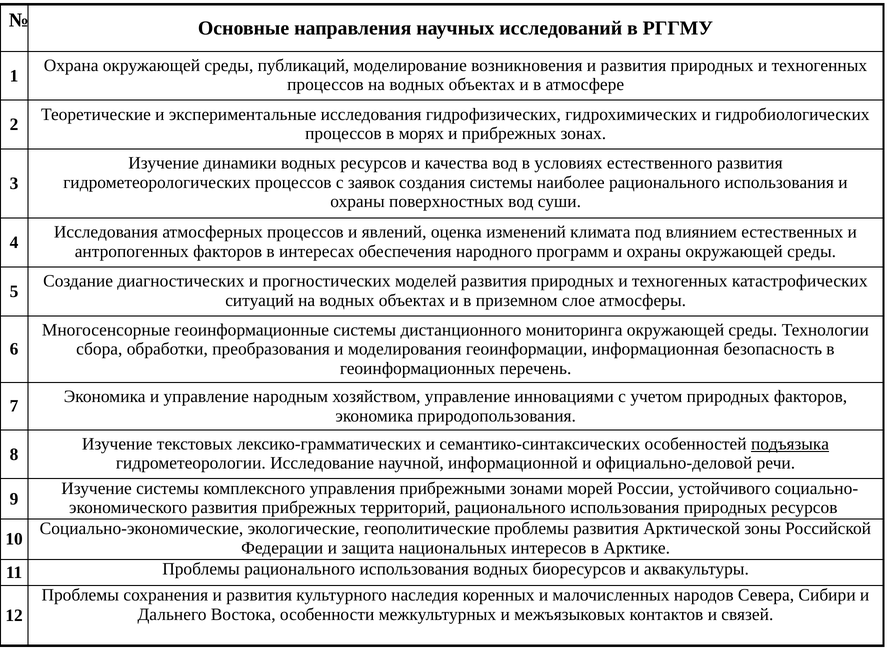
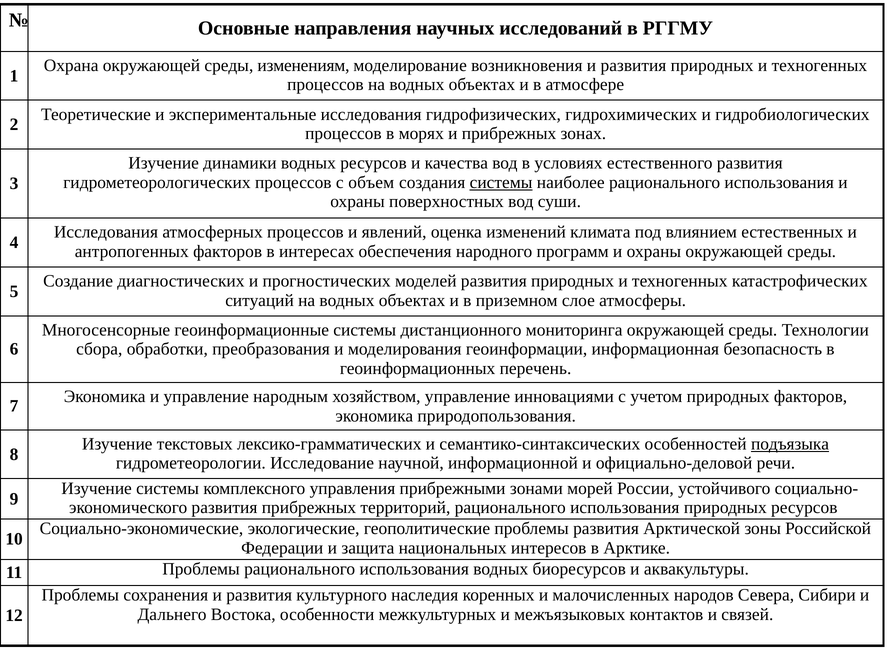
публикаций: публикаций -> изменениям
заявок: заявок -> объем
системы at (501, 183) underline: none -> present
